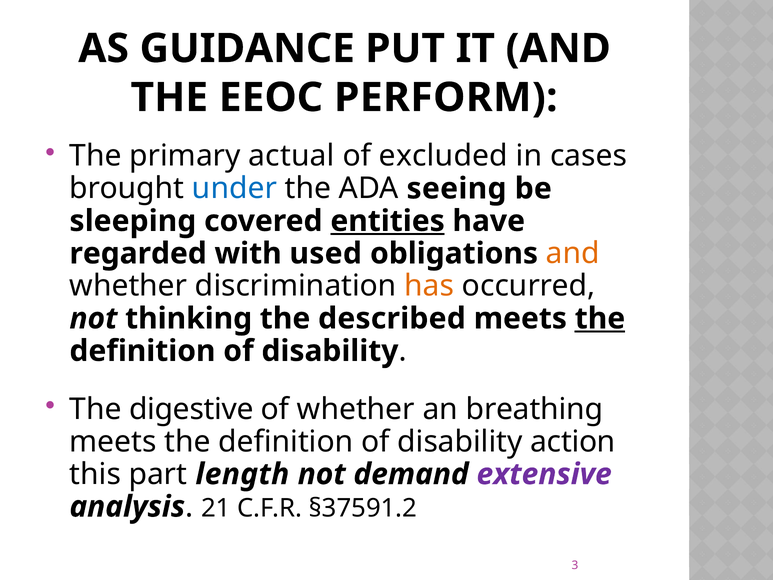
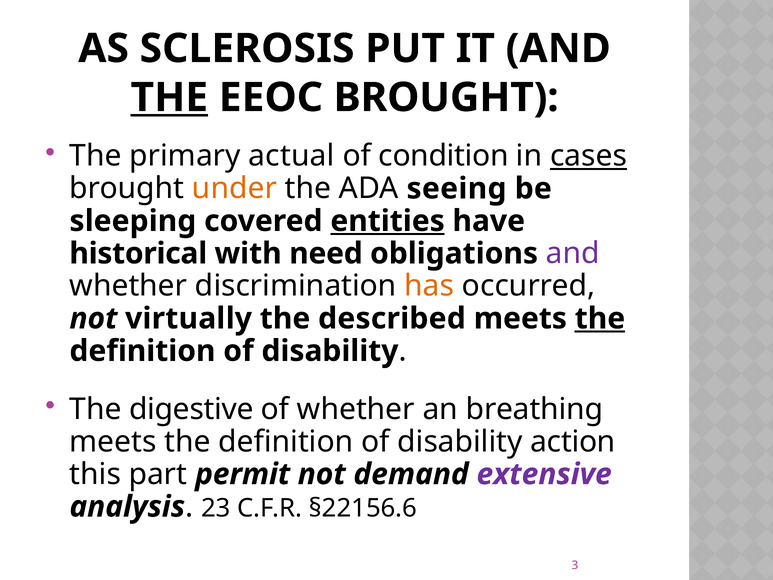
GUIDANCE: GUIDANCE -> SCLEROSIS
THE at (169, 98) underline: none -> present
EEOC PERFORM: PERFORM -> BROUGHT
excluded: excluded -> condition
cases underline: none -> present
under colour: blue -> orange
regarded: regarded -> historical
used: used -> need
and at (573, 253) colour: orange -> purple
thinking: thinking -> virtually
length: length -> permit
21: 21 -> 23
§37591.2: §37591.2 -> §22156.6
